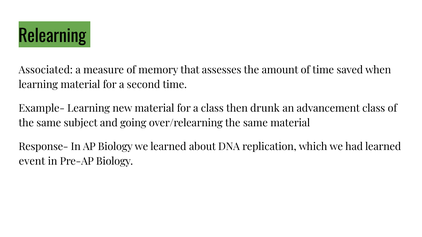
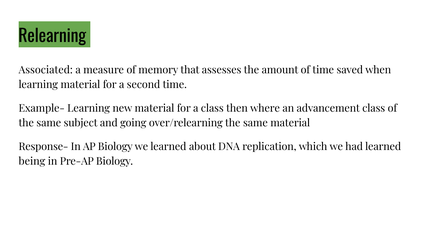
drunk: drunk -> where
event: event -> being
